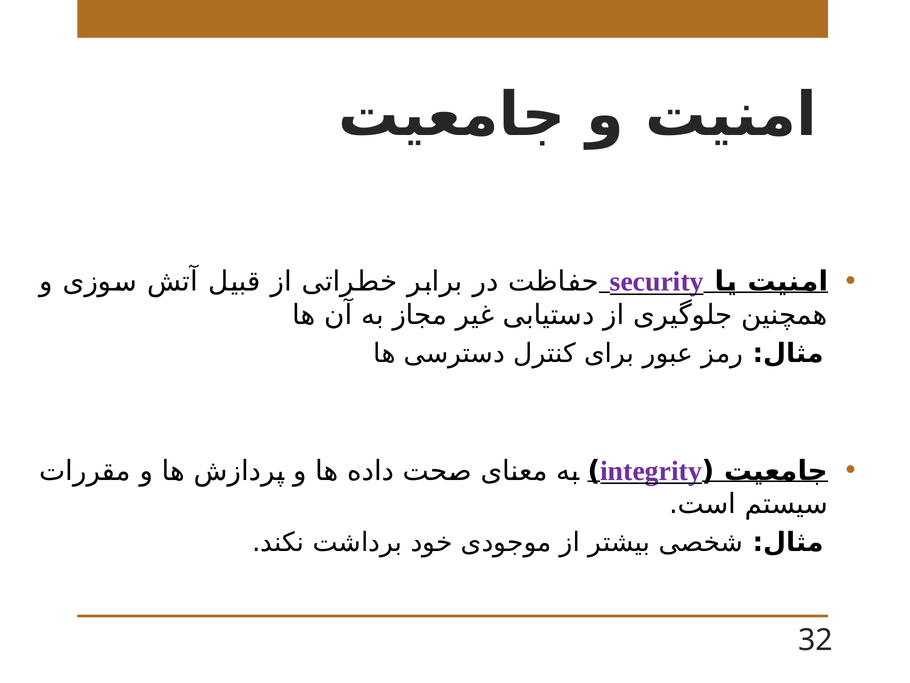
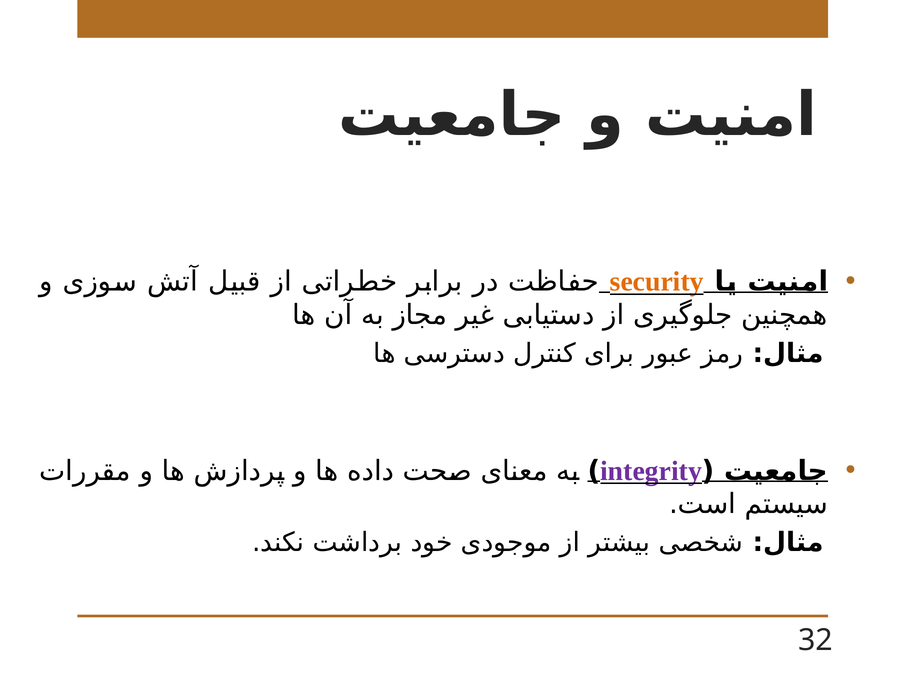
security colour: purple -> orange
